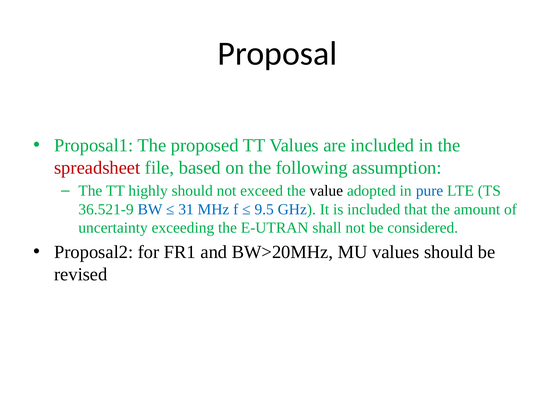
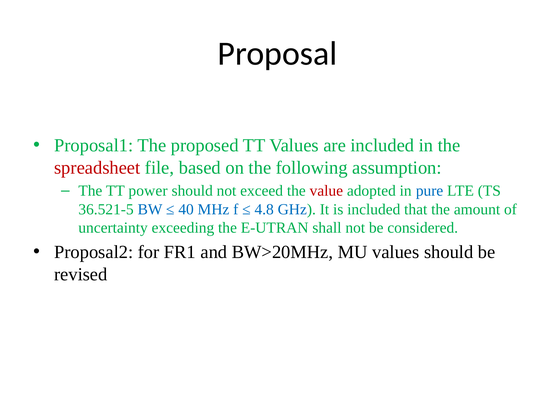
highly: highly -> power
value colour: black -> red
36.521-9: 36.521-9 -> 36.521-5
31: 31 -> 40
9.5: 9.5 -> 4.8
